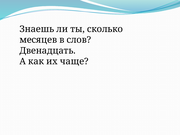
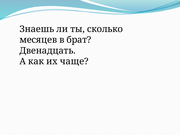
слов: слов -> брат
